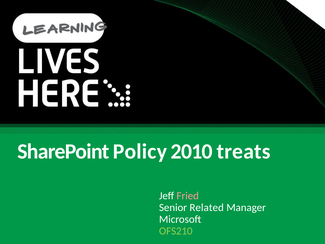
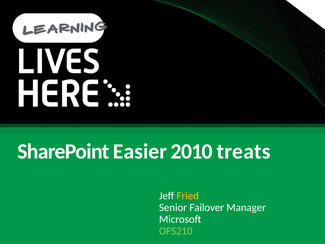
Policy: Policy -> Easier
Fried colour: pink -> yellow
Related: Related -> Failover
